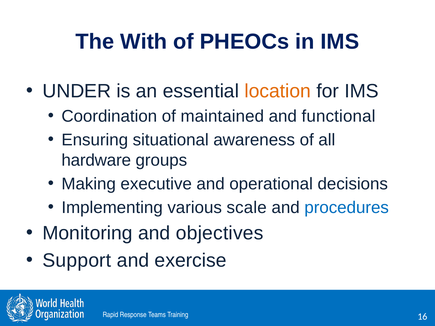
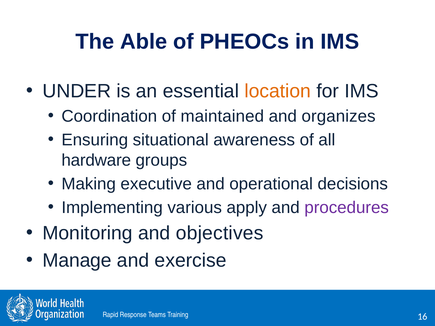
With: With -> Able
functional: functional -> organizes
scale: scale -> apply
procedures colour: blue -> purple
Support: Support -> Manage
